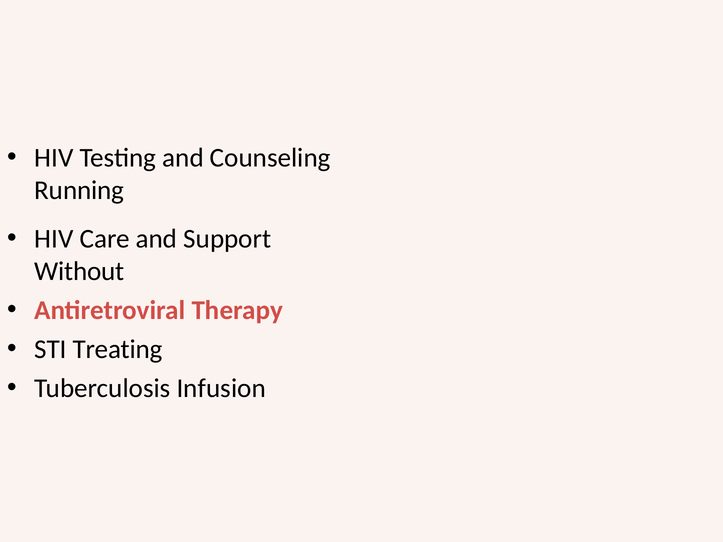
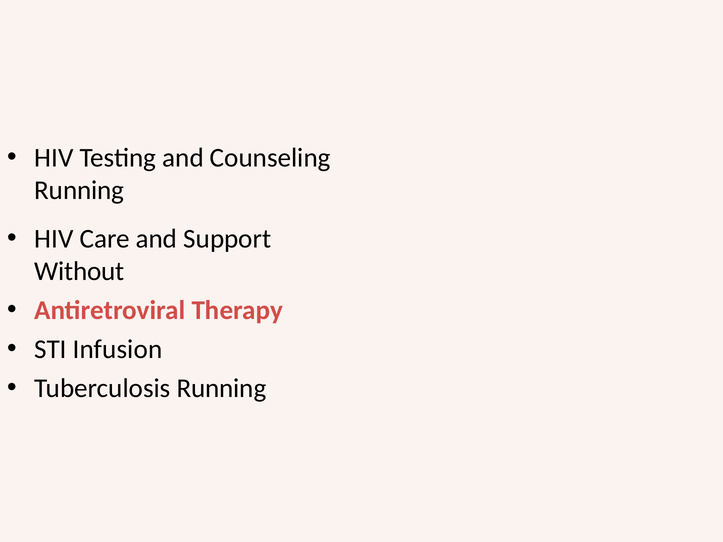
Treating: Treating -> Infusion
Tuberculosis Infusion: Infusion -> Running
